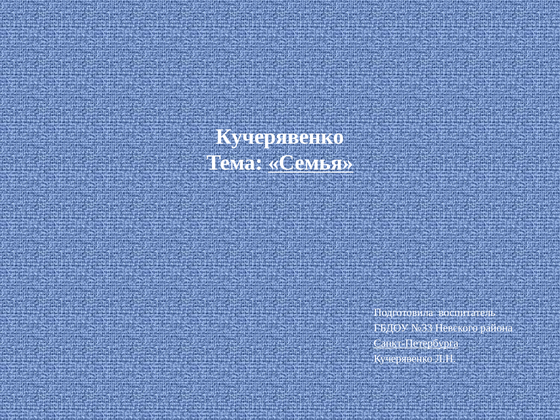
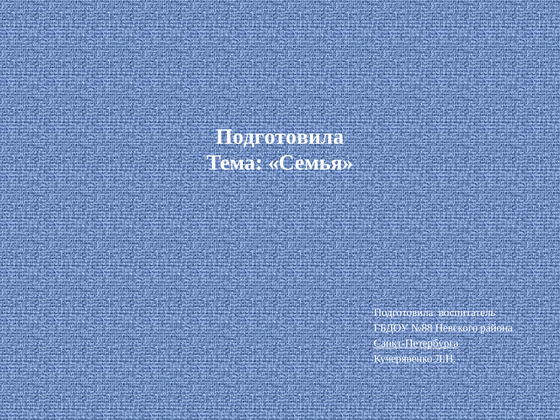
Кучерявенко at (280, 137): Кучерявенко -> Подготовила
Семья underline: present -> none
№33: №33 -> №88
